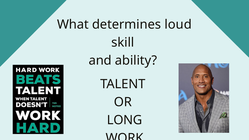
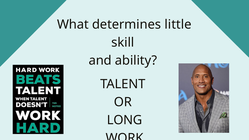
loud: loud -> little
